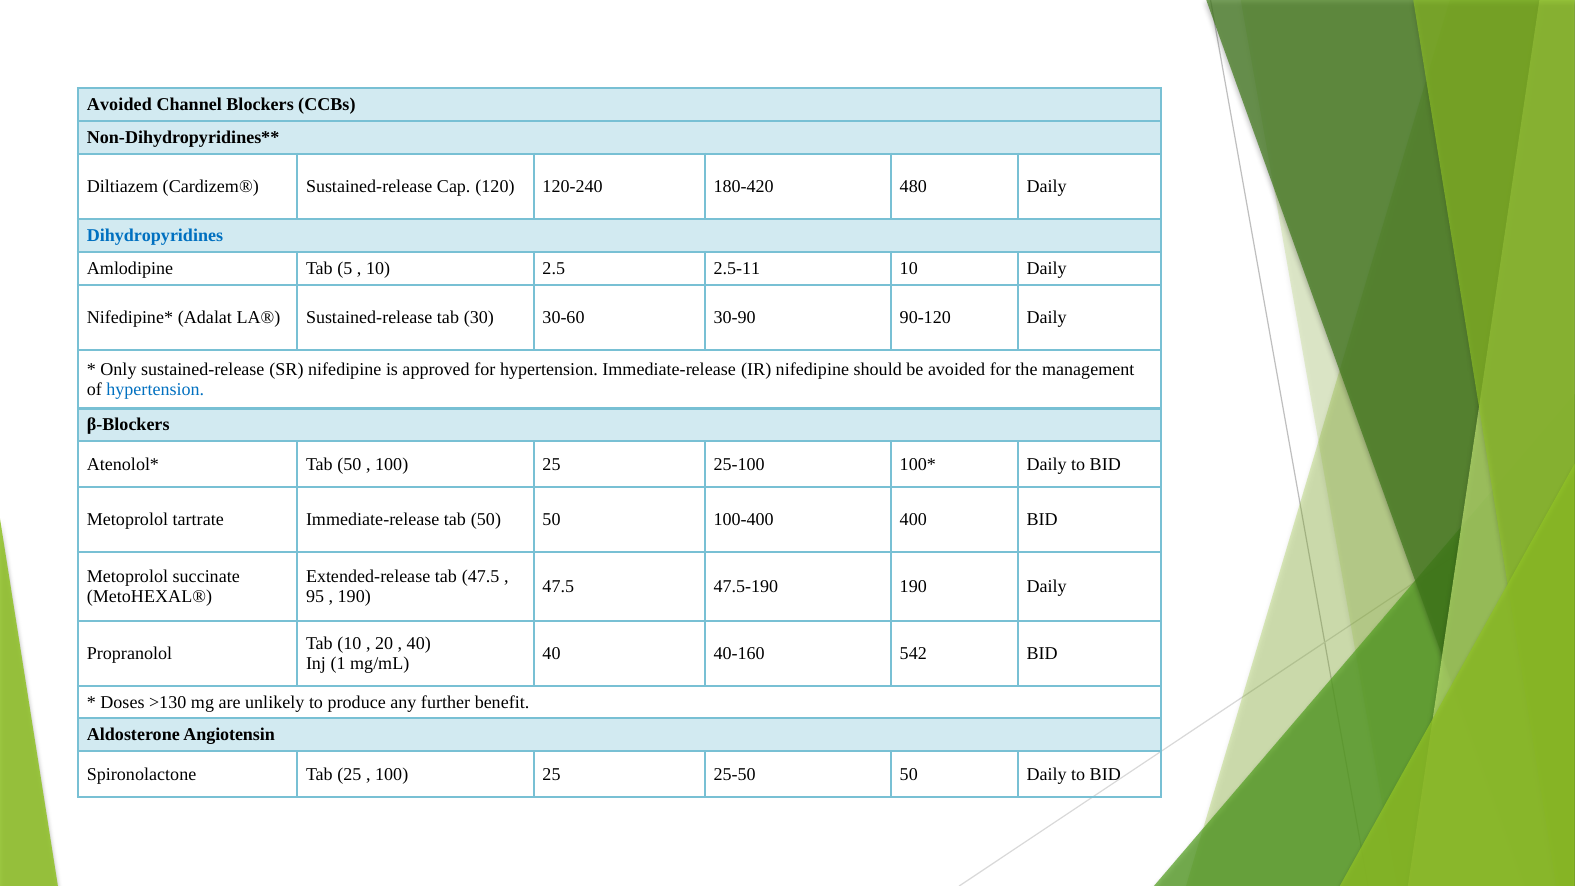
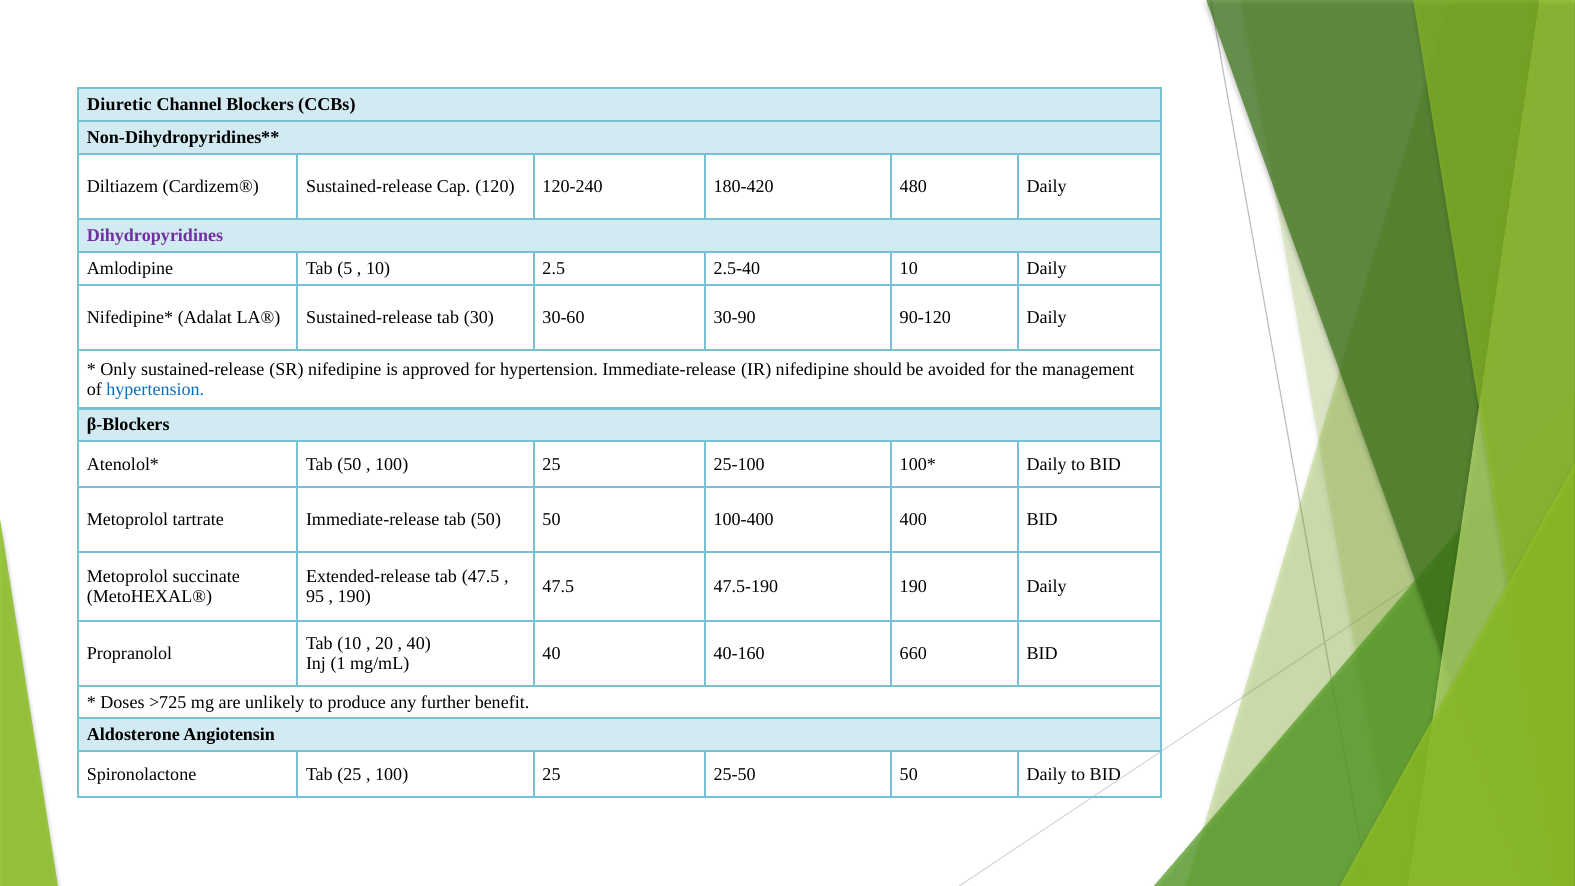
Avoided at (119, 105): Avoided -> Diuretic
Dihydropyridines colour: blue -> purple
2.5-11: 2.5-11 -> 2.5-40
542: 542 -> 660
>130: >130 -> >725
